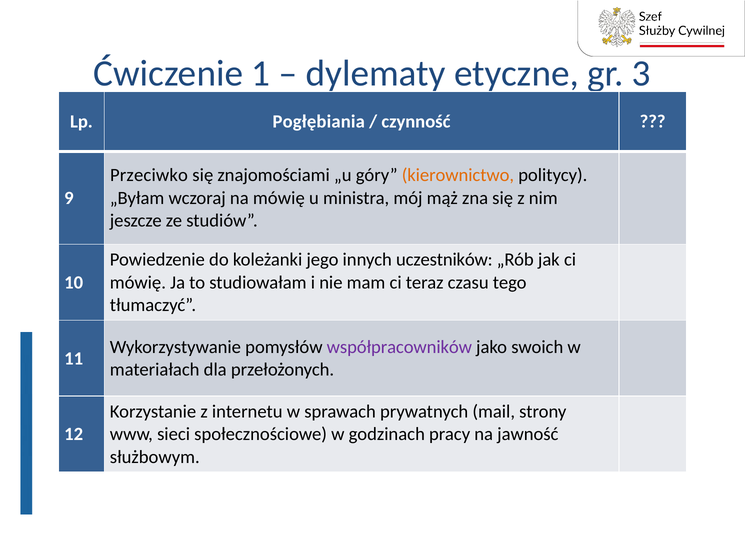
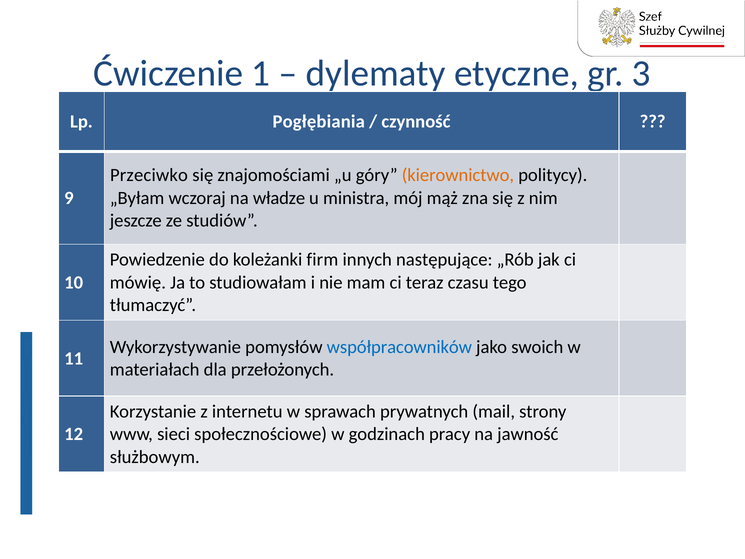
na mówię: mówię -> władze
jego: jego -> firm
uczestników: uczestników -> następujące
współpracowników colour: purple -> blue
